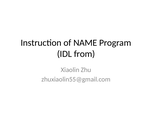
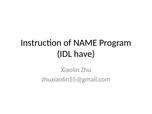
from: from -> have
